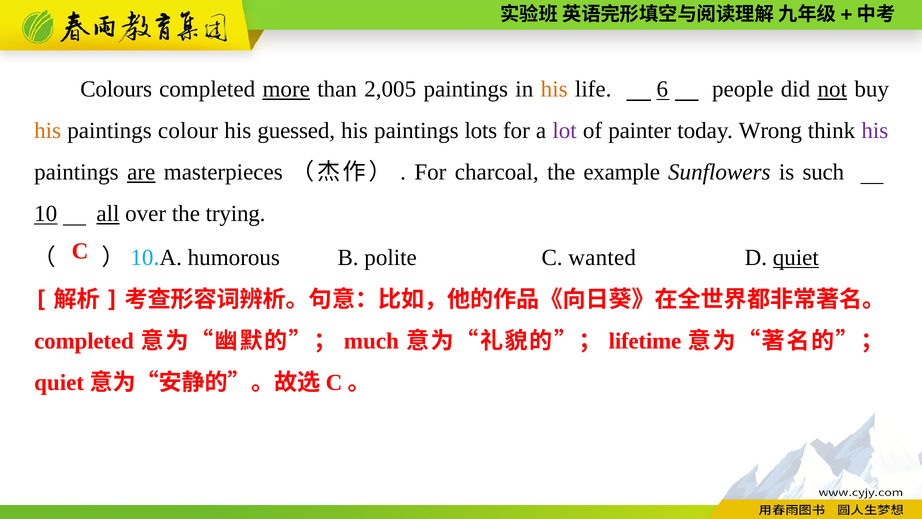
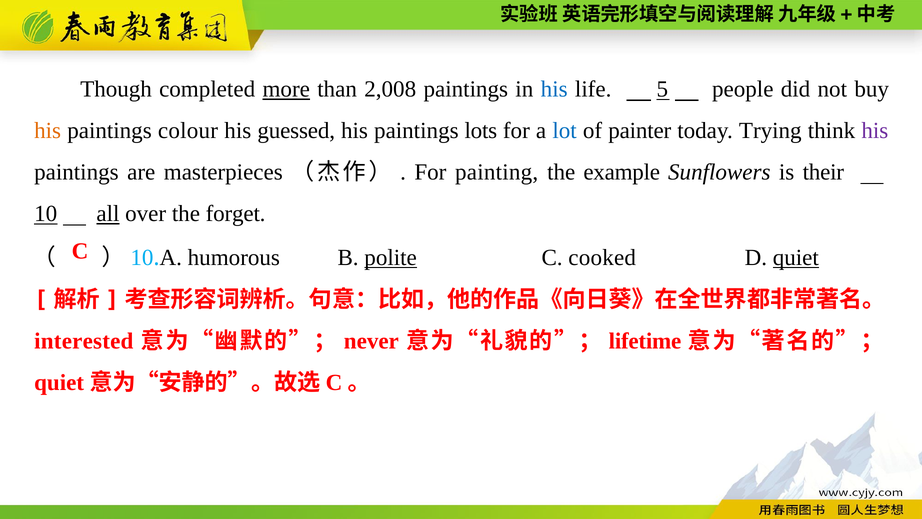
Colours: Colours -> Though
2,005: 2,005 -> 2,008
his at (554, 89) colour: orange -> blue
6: 6 -> 5
not underline: present -> none
lot colour: purple -> blue
Wrong: Wrong -> Trying
are underline: present -> none
charcoal: charcoal -> painting
such: such -> their
trying: trying -> forget
polite underline: none -> present
wanted: wanted -> cooked
completed at (84, 341): completed -> interested
much: much -> never
